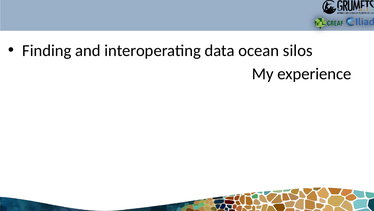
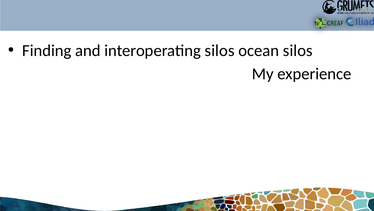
interoperating data: data -> silos
